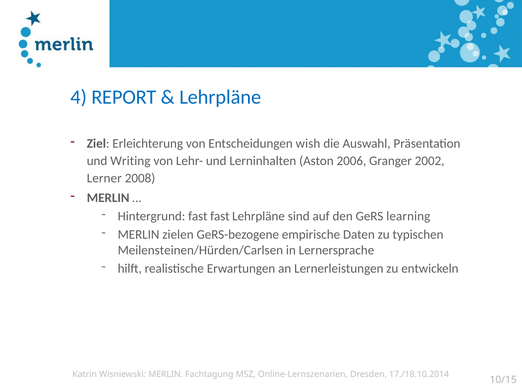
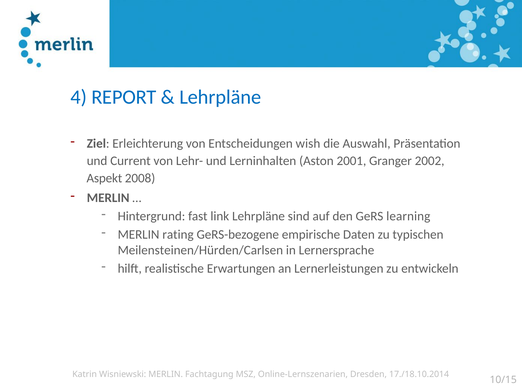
Writing: Writing -> Current
2006: 2006 -> 2001
Lerner: Lerner -> Aspekt
fast fast: fast -> link
zielen: zielen -> rating
